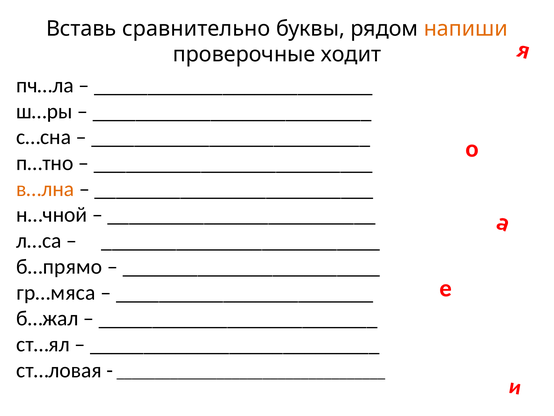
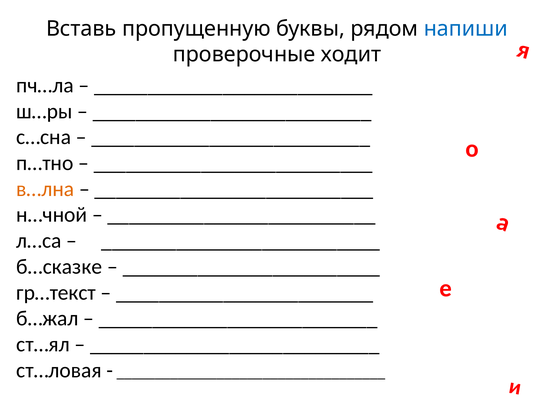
сравнительно: сравнительно -> пропущенную
напиши colour: orange -> blue
б…прямо: б…прямо -> б…сказке
гр…мяса: гр…мяса -> гр…текст
